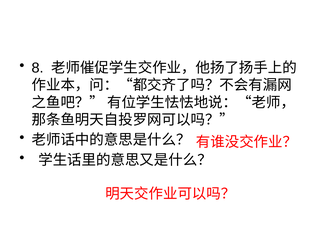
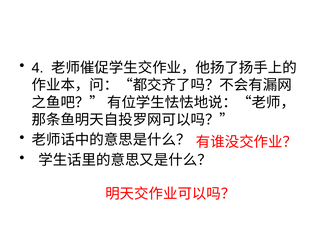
8: 8 -> 4
